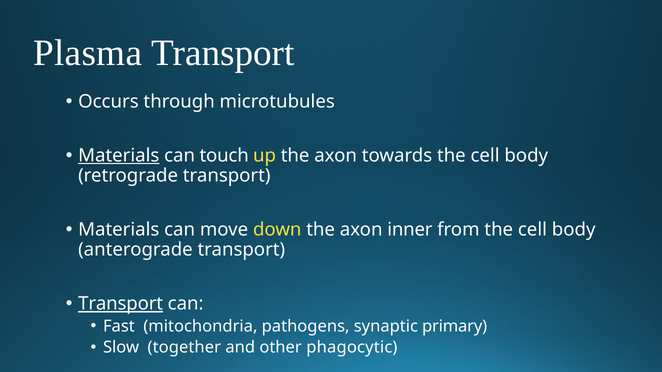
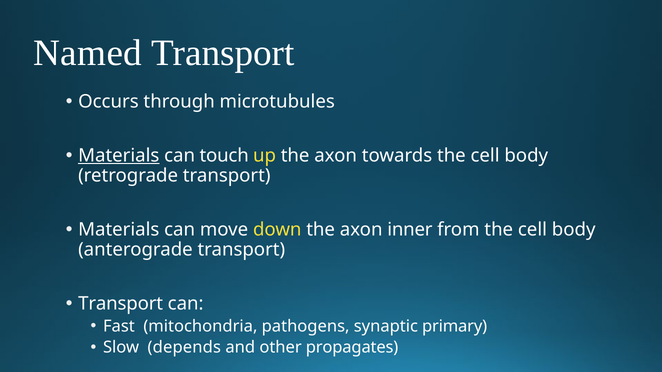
Plasma: Plasma -> Named
Transport at (121, 304) underline: present -> none
together: together -> depends
phagocytic: phagocytic -> propagates
